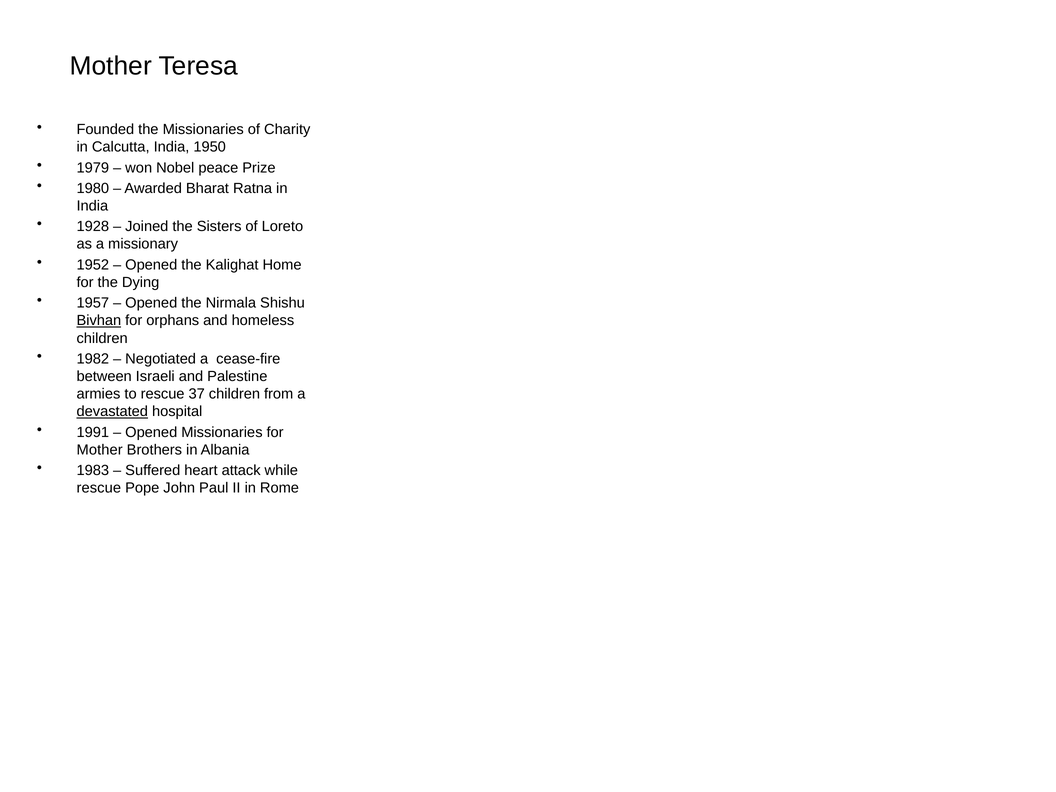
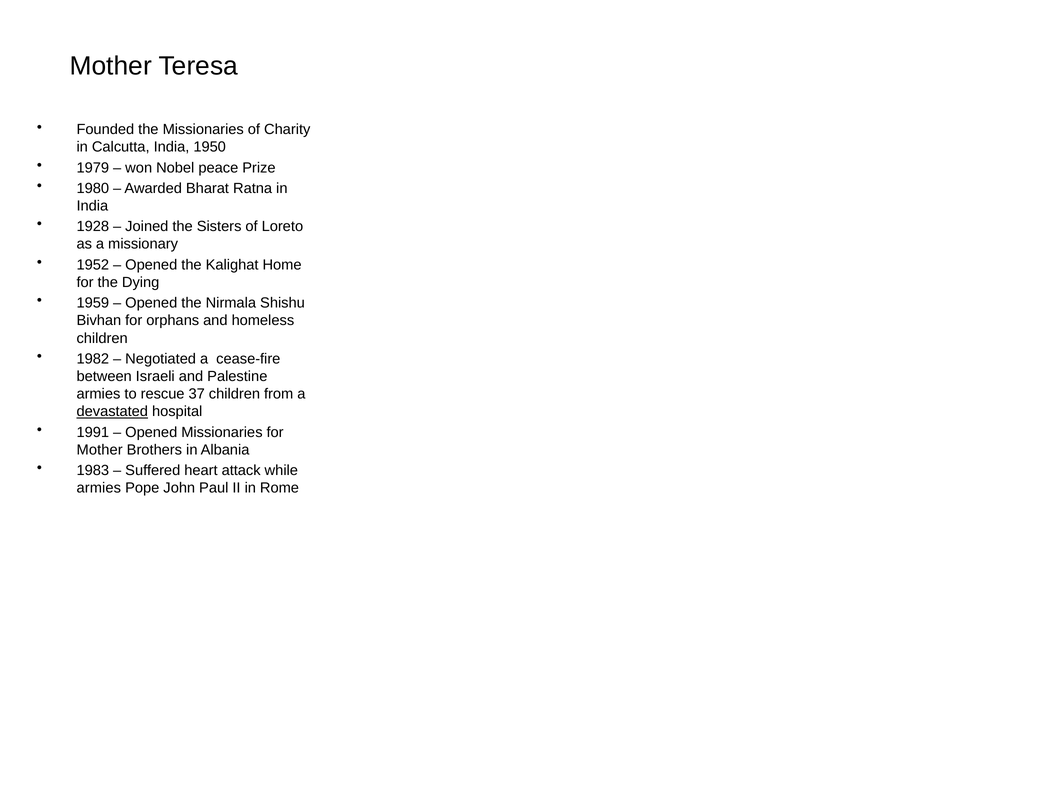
1957: 1957 -> 1959
Bivhan underline: present -> none
rescue at (99, 488): rescue -> armies
